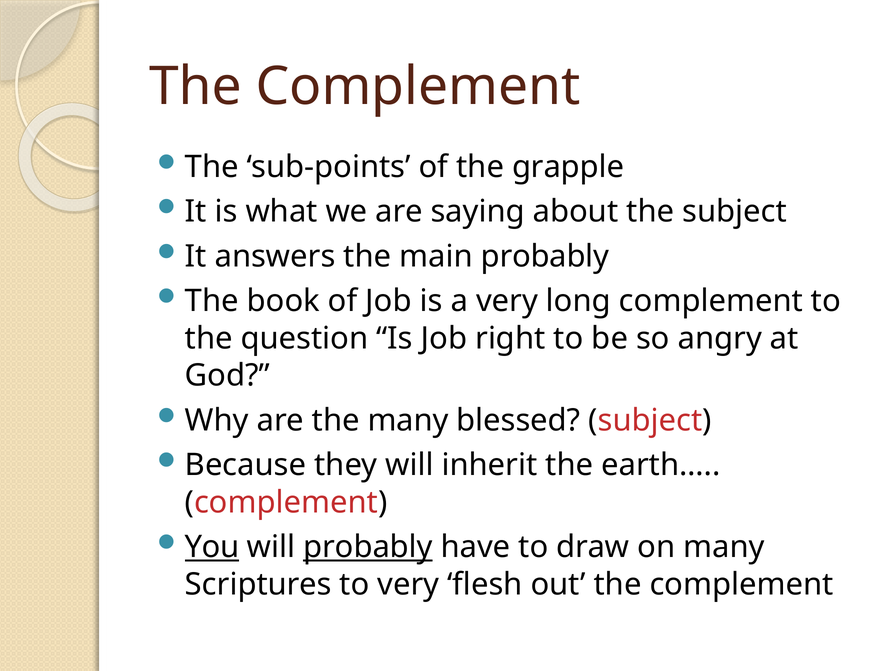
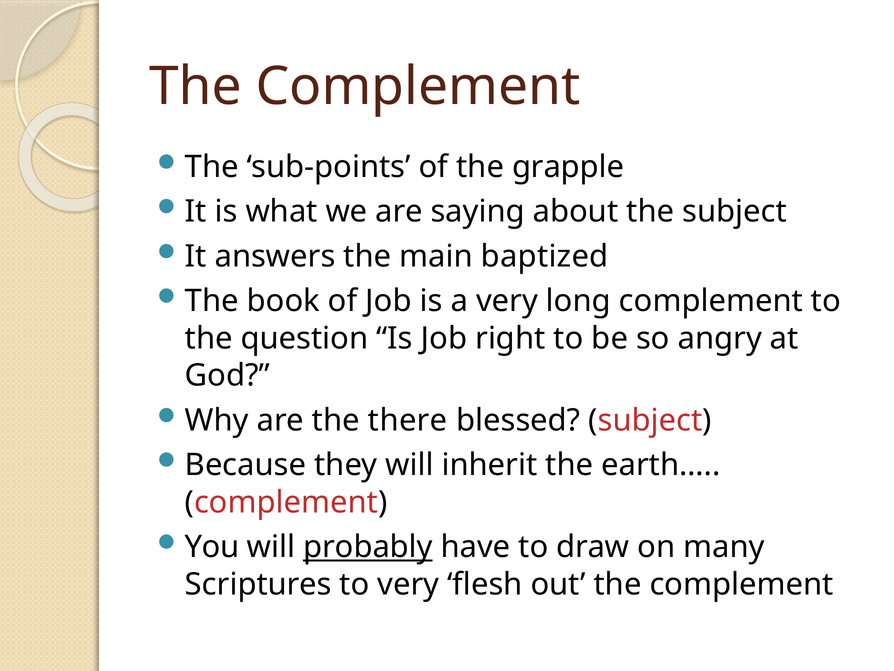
main probably: probably -> baptized
the many: many -> there
You underline: present -> none
